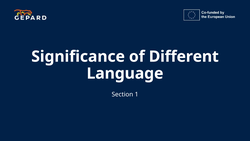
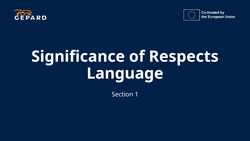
Different: Different -> Respects
